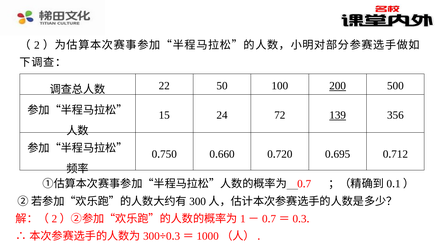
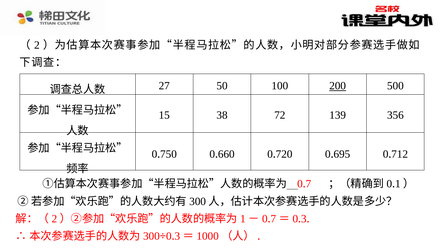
22: 22 -> 27
24: 24 -> 38
139 underline: present -> none
